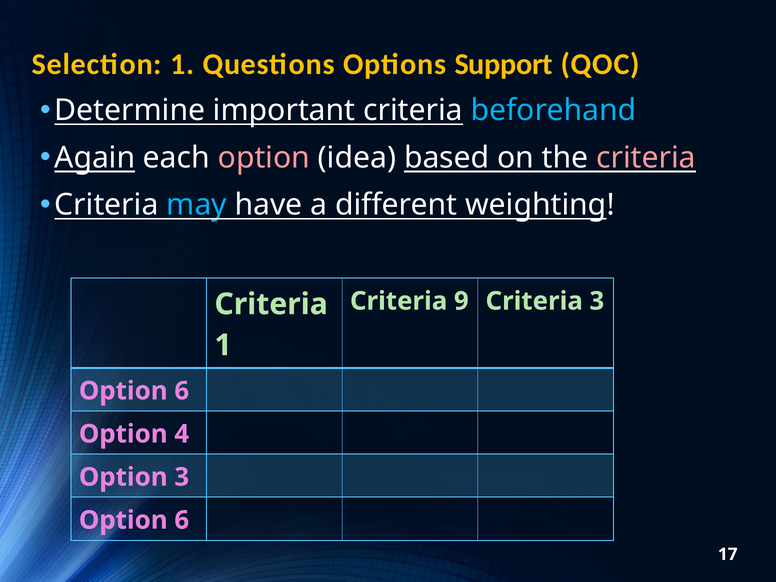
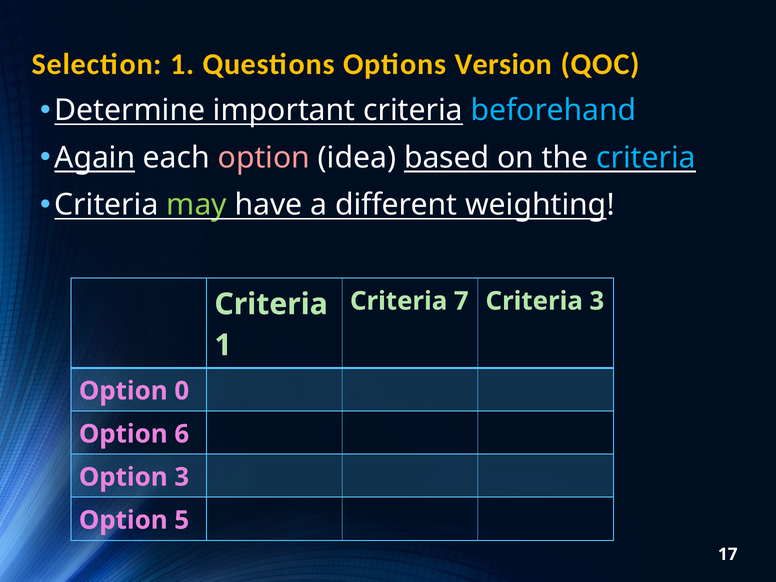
Support: Support -> Version
criteria at (646, 158) colour: pink -> light blue
may colour: light blue -> light green
9: 9 -> 7
6 at (182, 391): 6 -> 0
4: 4 -> 6
6 at (182, 520): 6 -> 5
